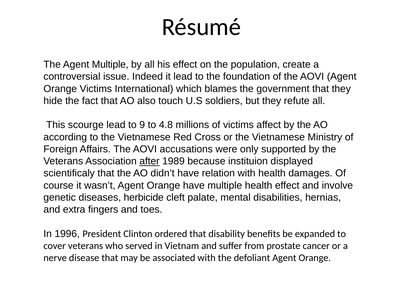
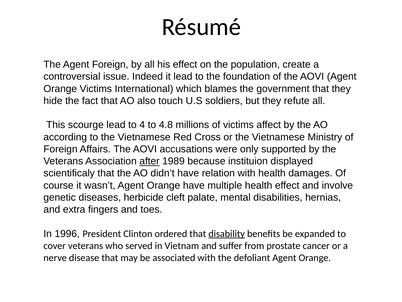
Agent Multiple: Multiple -> Foreign
9: 9 -> 4
disability underline: none -> present
